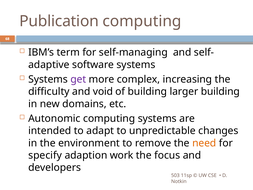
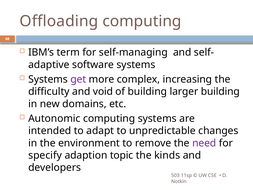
Publication: Publication -> Offloading
need colour: orange -> purple
work: work -> topic
focus: focus -> kinds
